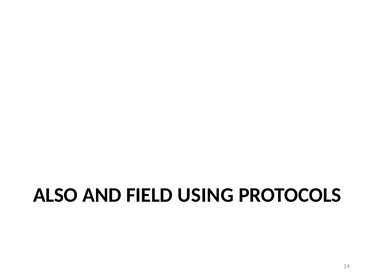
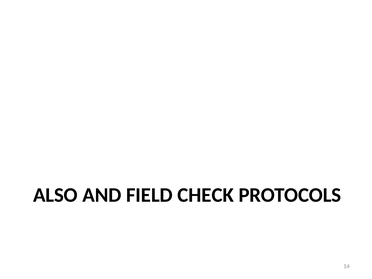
USING: USING -> CHECK
